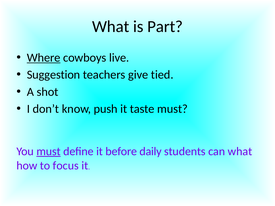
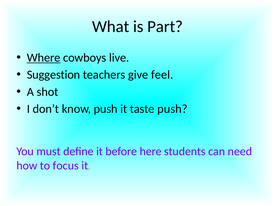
tied: tied -> feel
taste must: must -> push
must at (49, 152) underline: present -> none
daily: daily -> here
can what: what -> need
